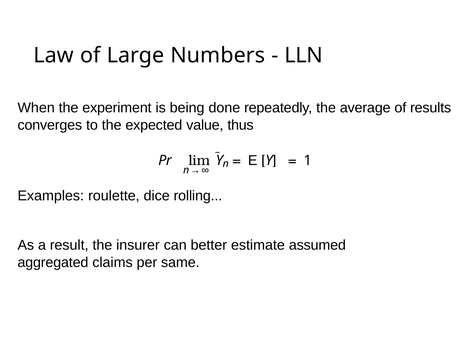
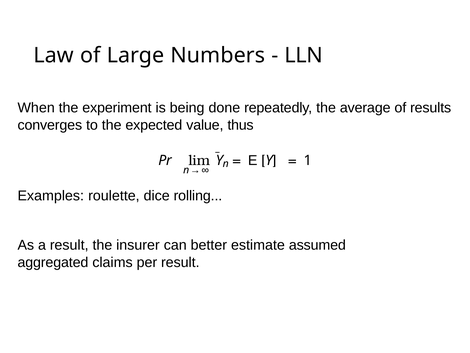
per same: same -> result
